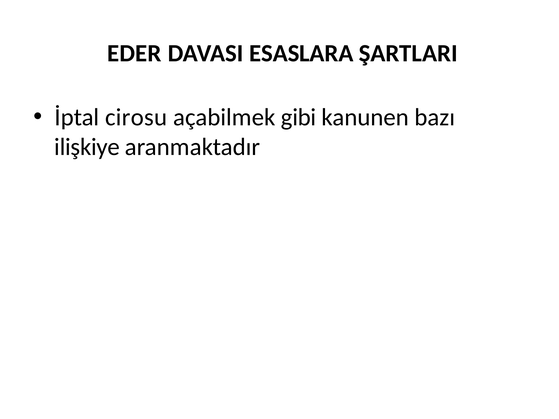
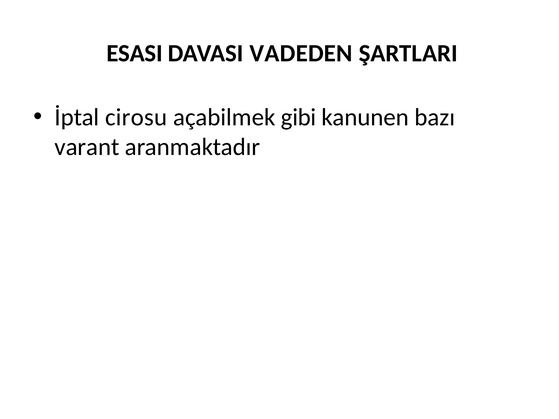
EDER: EDER -> ESASI
ESASLARA: ESASLARA -> VADEDEN
ilişkiye: ilişkiye -> varant
